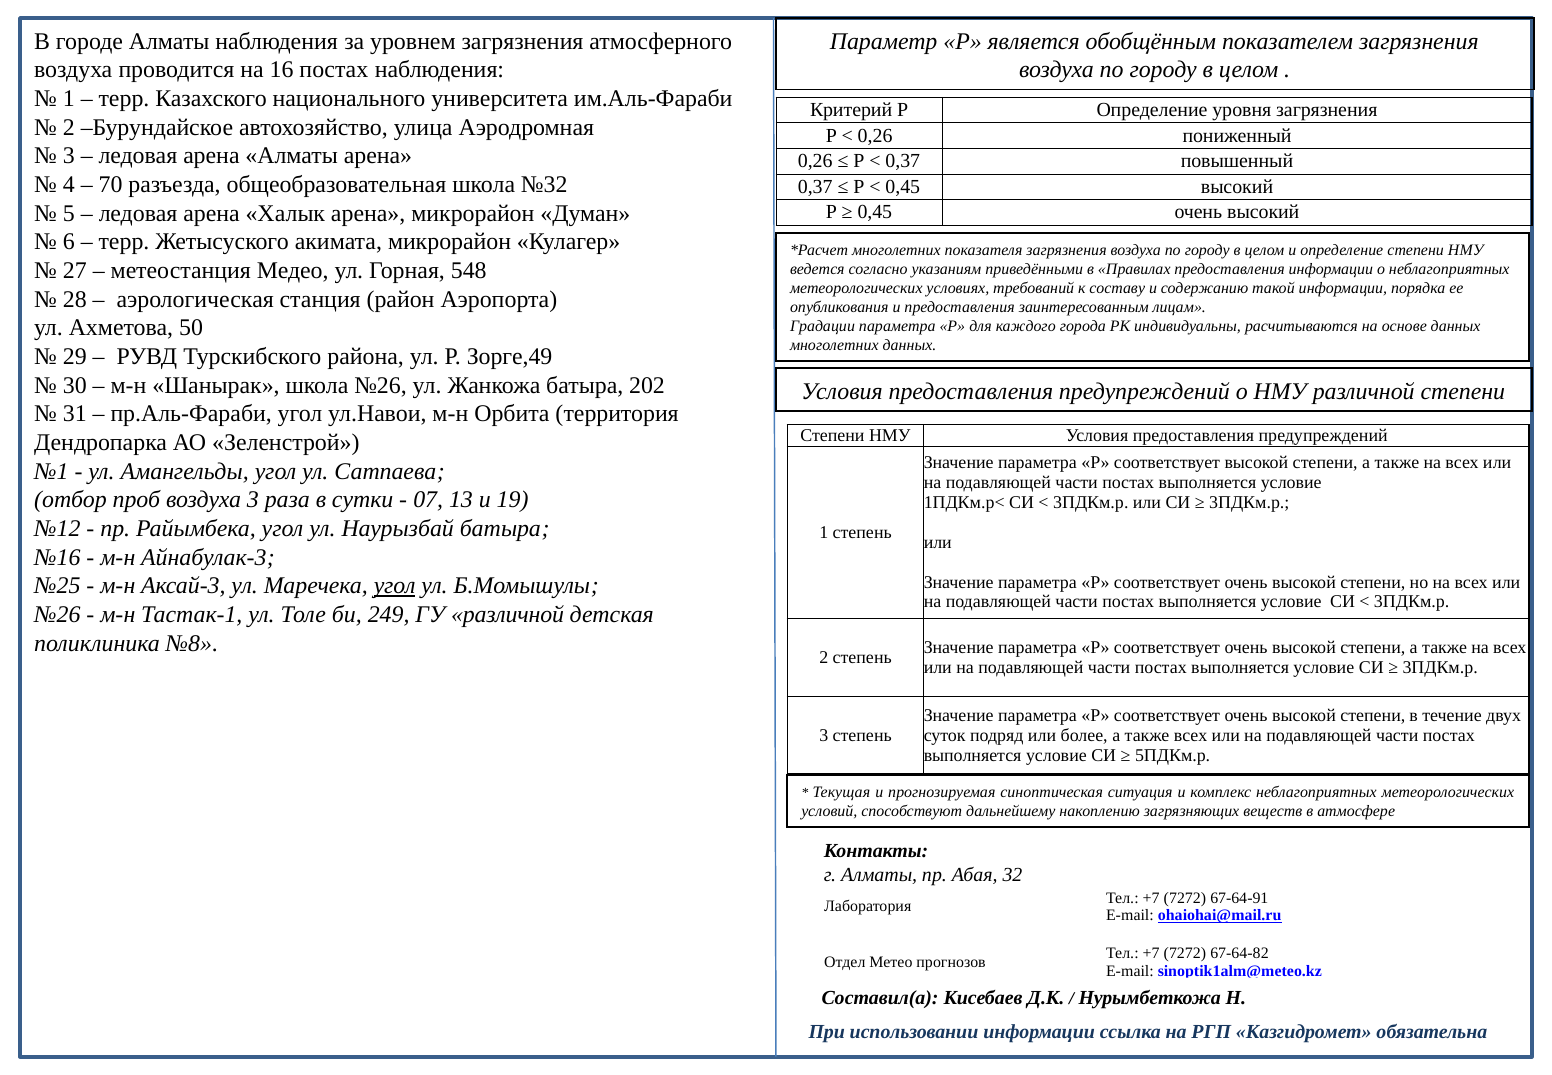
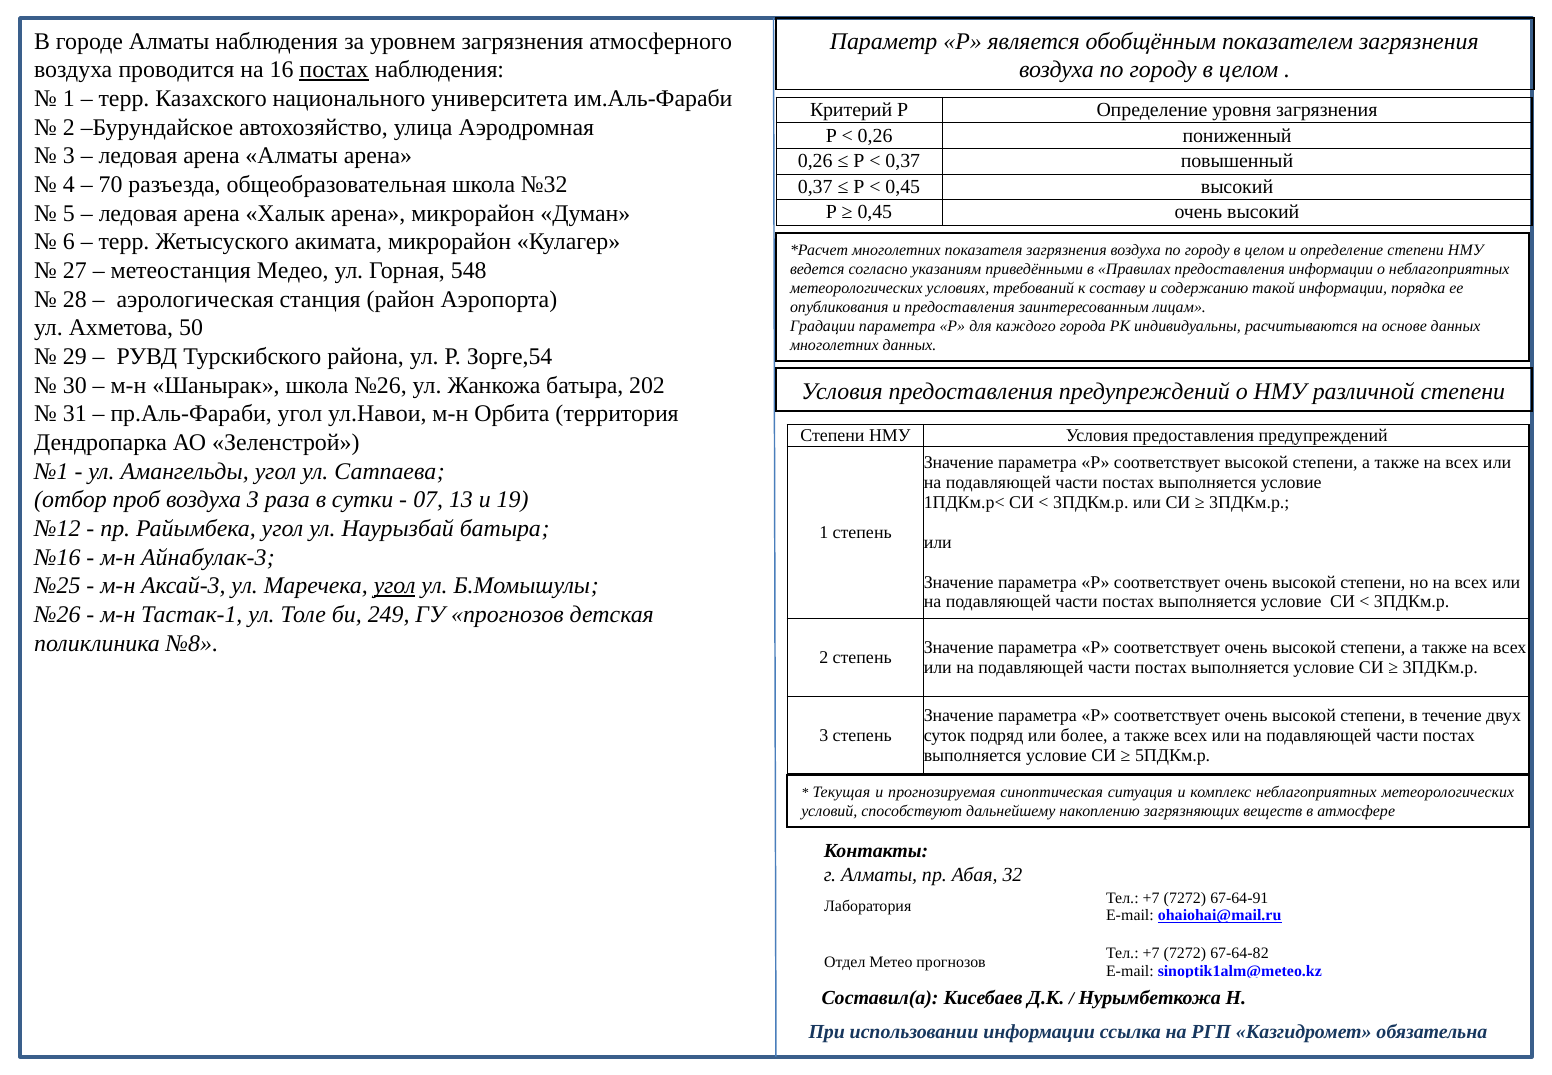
постах at (334, 70) underline: none -> present
Зорге,49: Зорге,49 -> Зорге,54
ГУ различной: различной -> прогнозов
